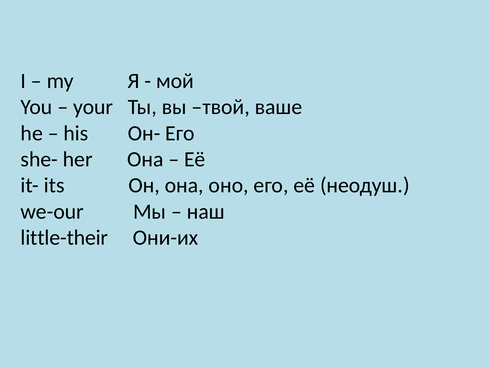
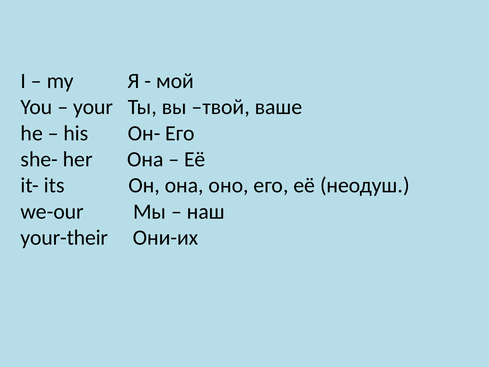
little-their: little-their -> your-their
